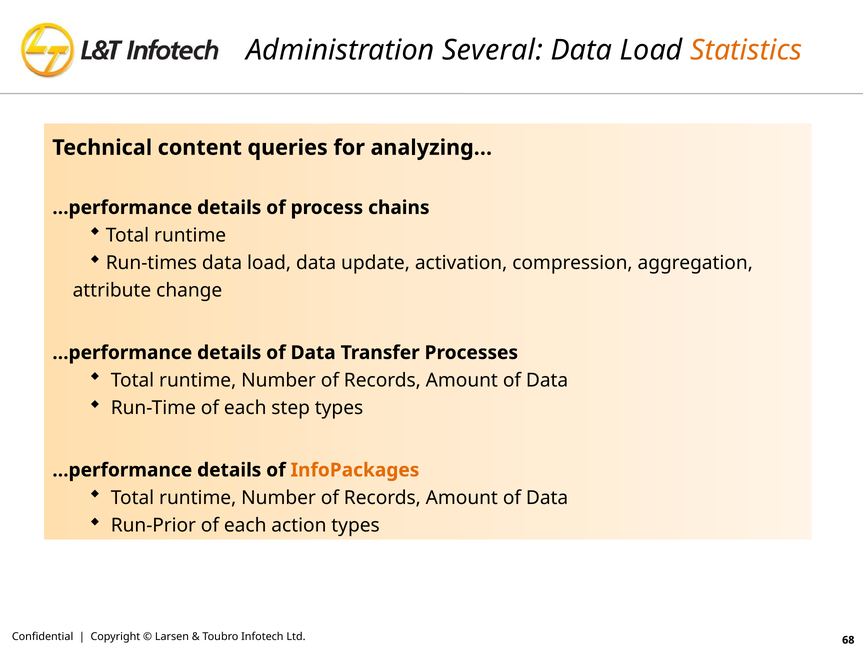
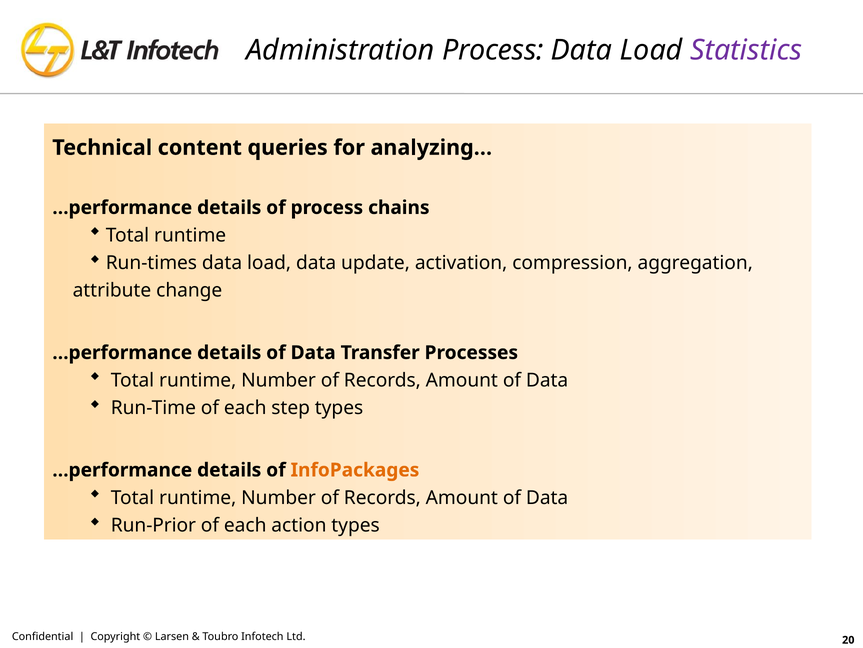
Administration Several: Several -> Process
Statistics colour: orange -> purple
68: 68 -> 20
